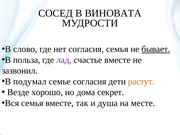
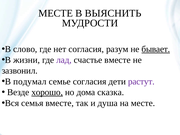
СОСЕД at (56, 13): СОСЕД -> МЕСТЕ
ВИНОВАТА: ВИНОВАТА -> ВЫЯСНИТЬ
согласия семья: семья -> разум
польза: польза -> жизни
растут colour: orange -> purple
хорошо underline: none -> present
секрет: секрет -> сказка
